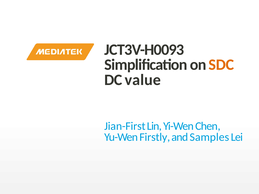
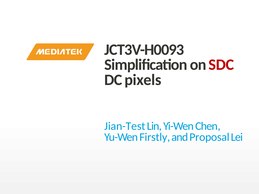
SDC colour: orange -> red
value: value -> pixels
Jian-First: Jian-First -> Jian-Test
Samples: Samples -> Proposal
